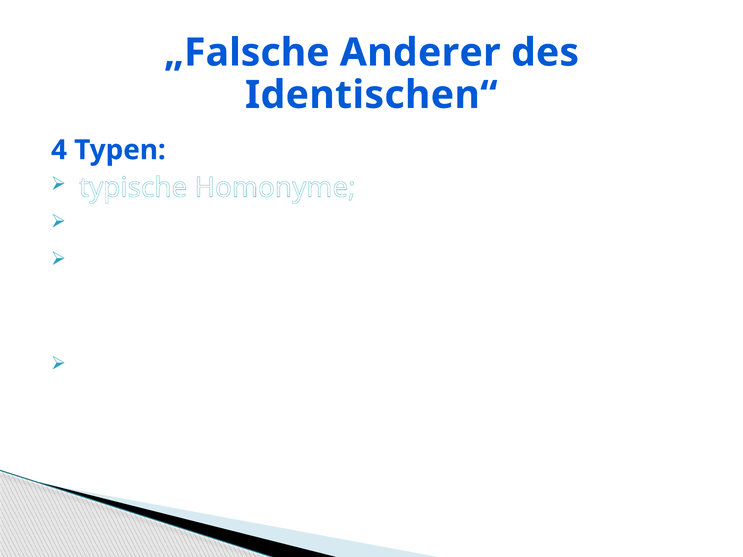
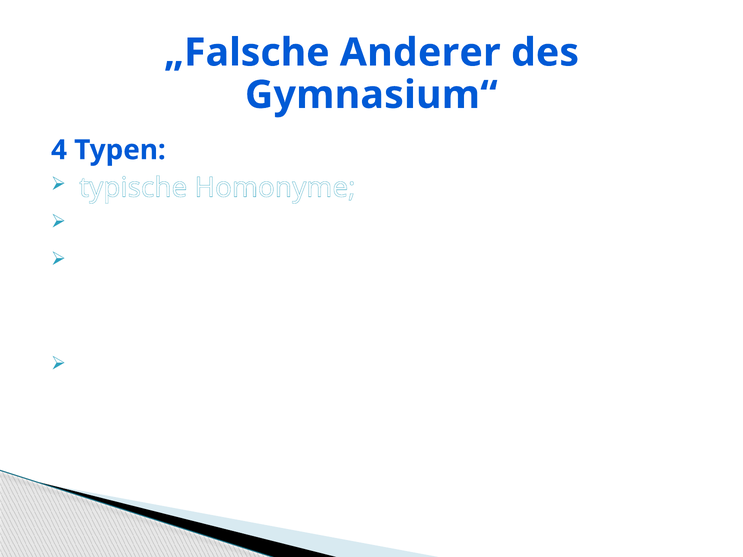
Identischen“: Identischen“ -> Gymnasium“
